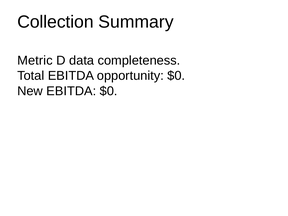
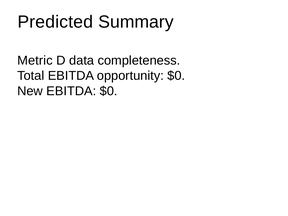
Collection: Collection -> Predicted
